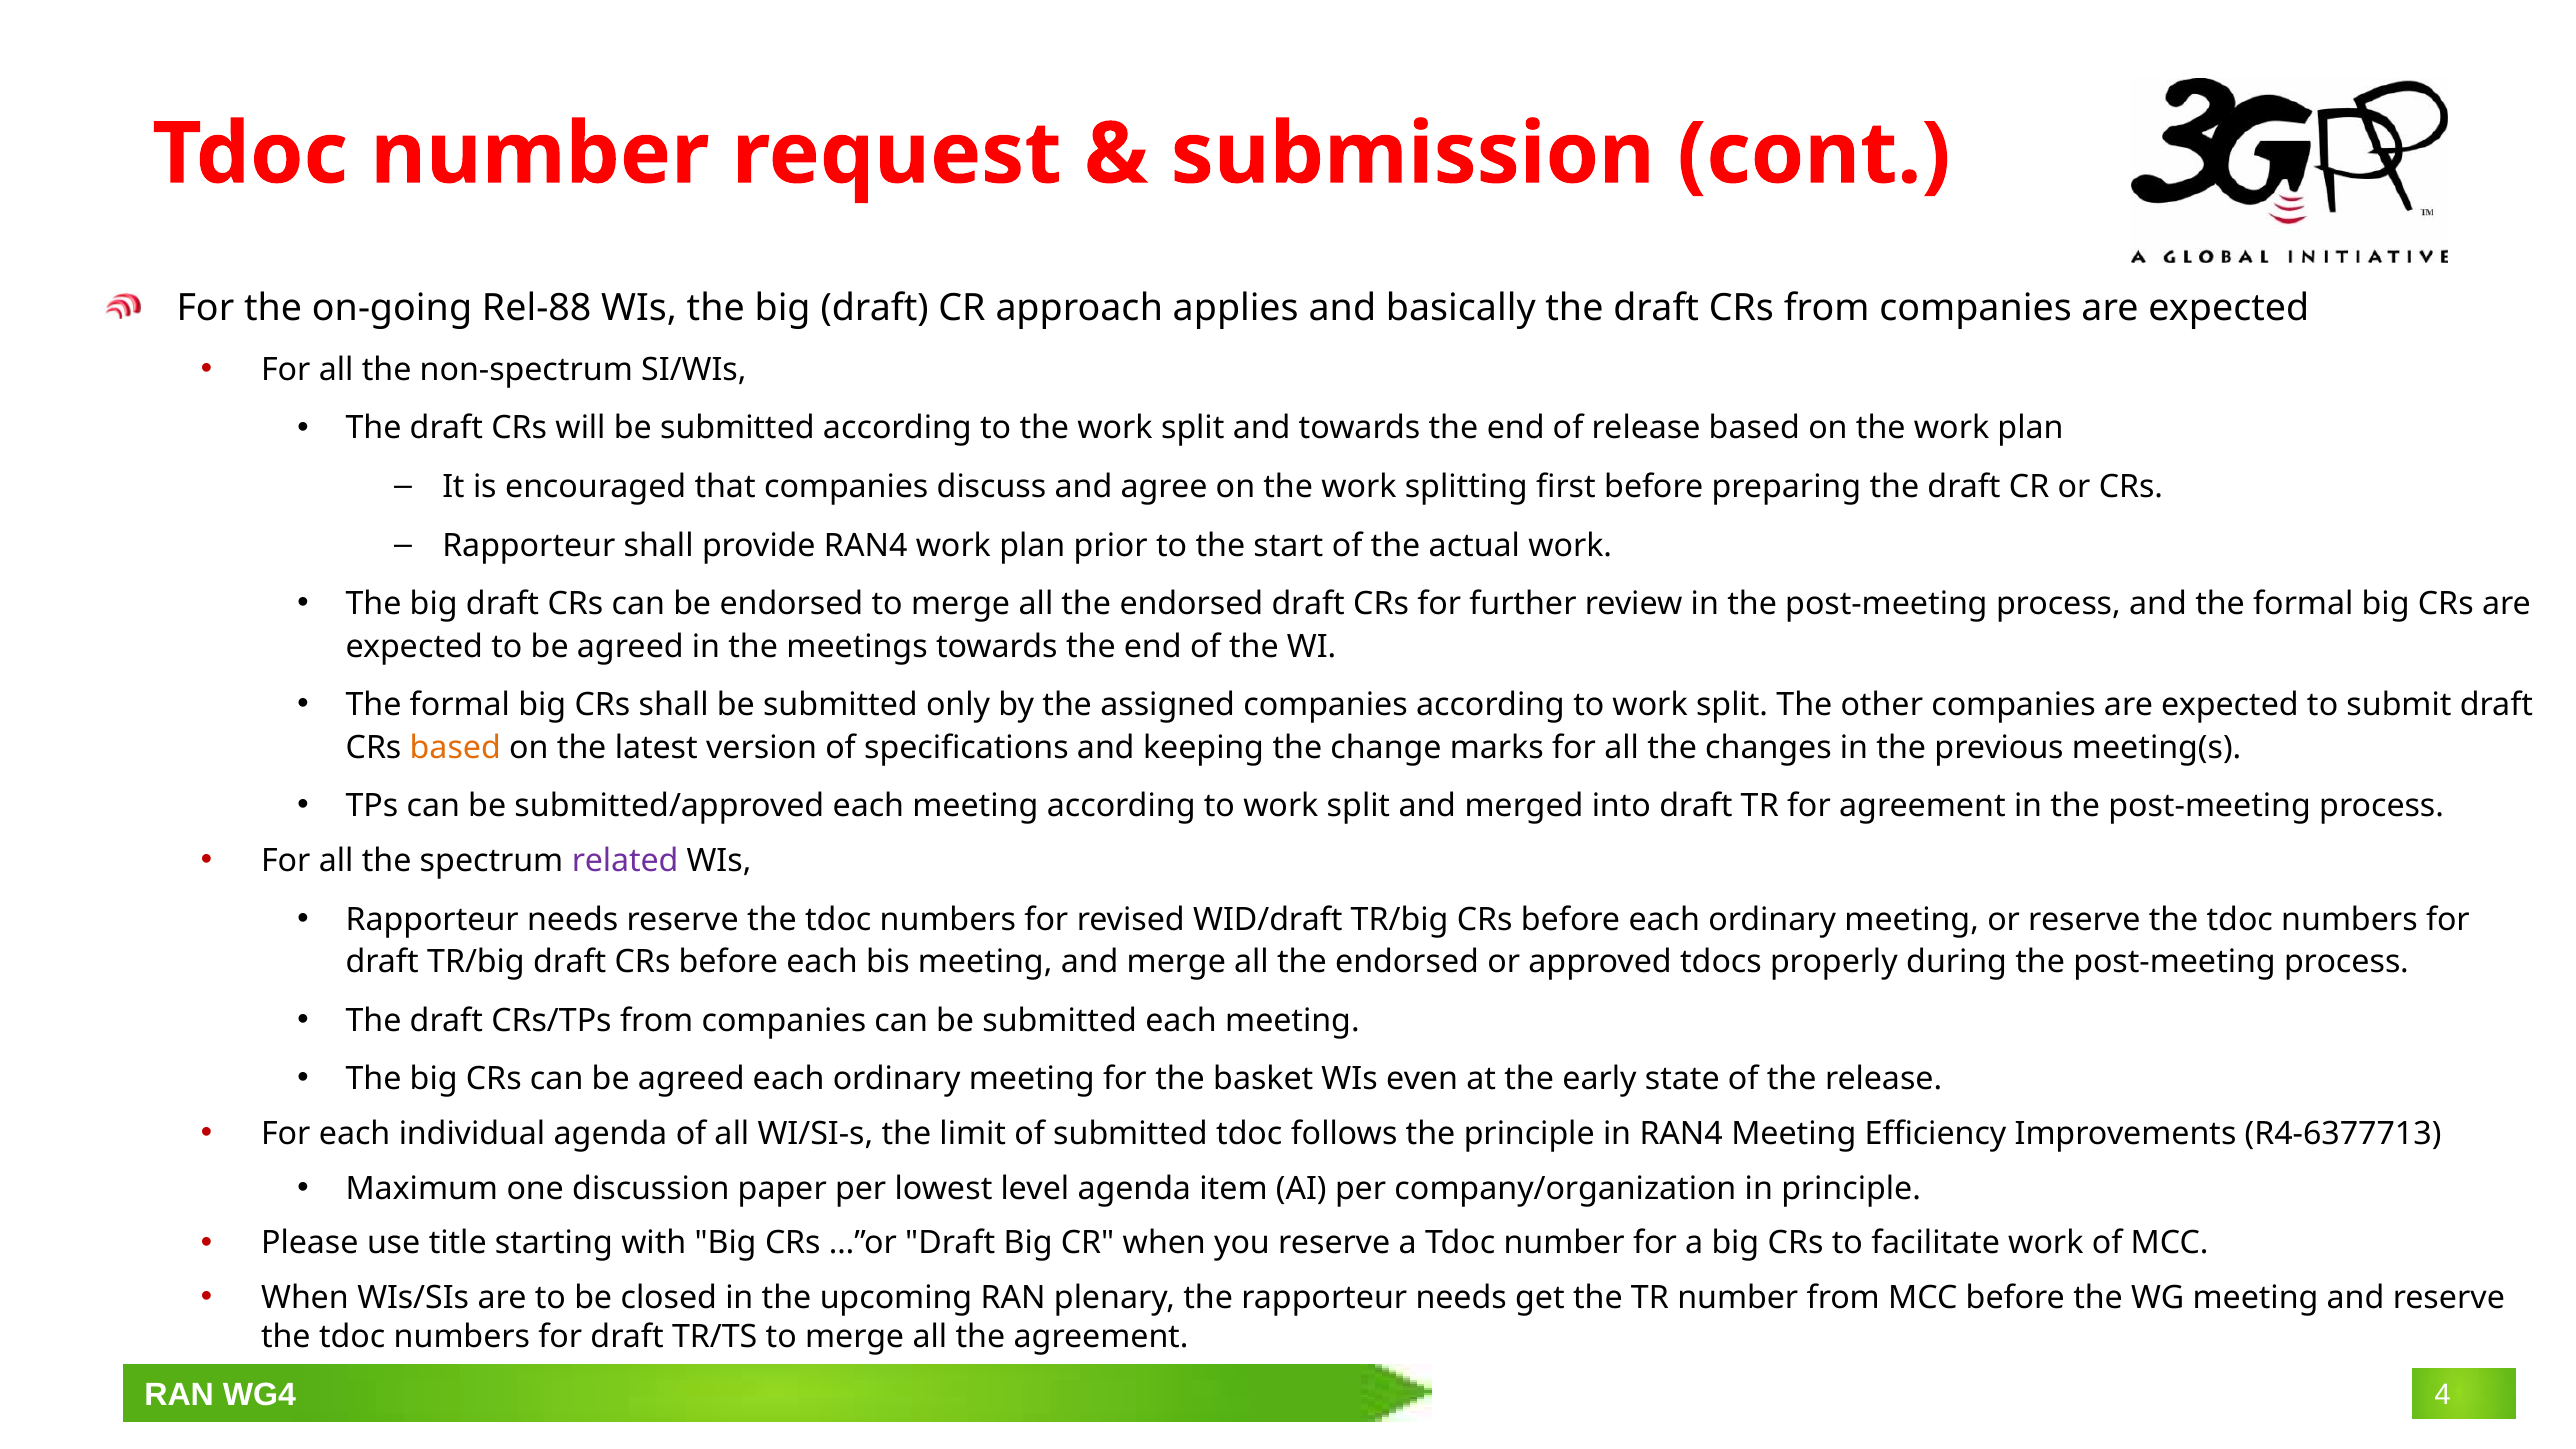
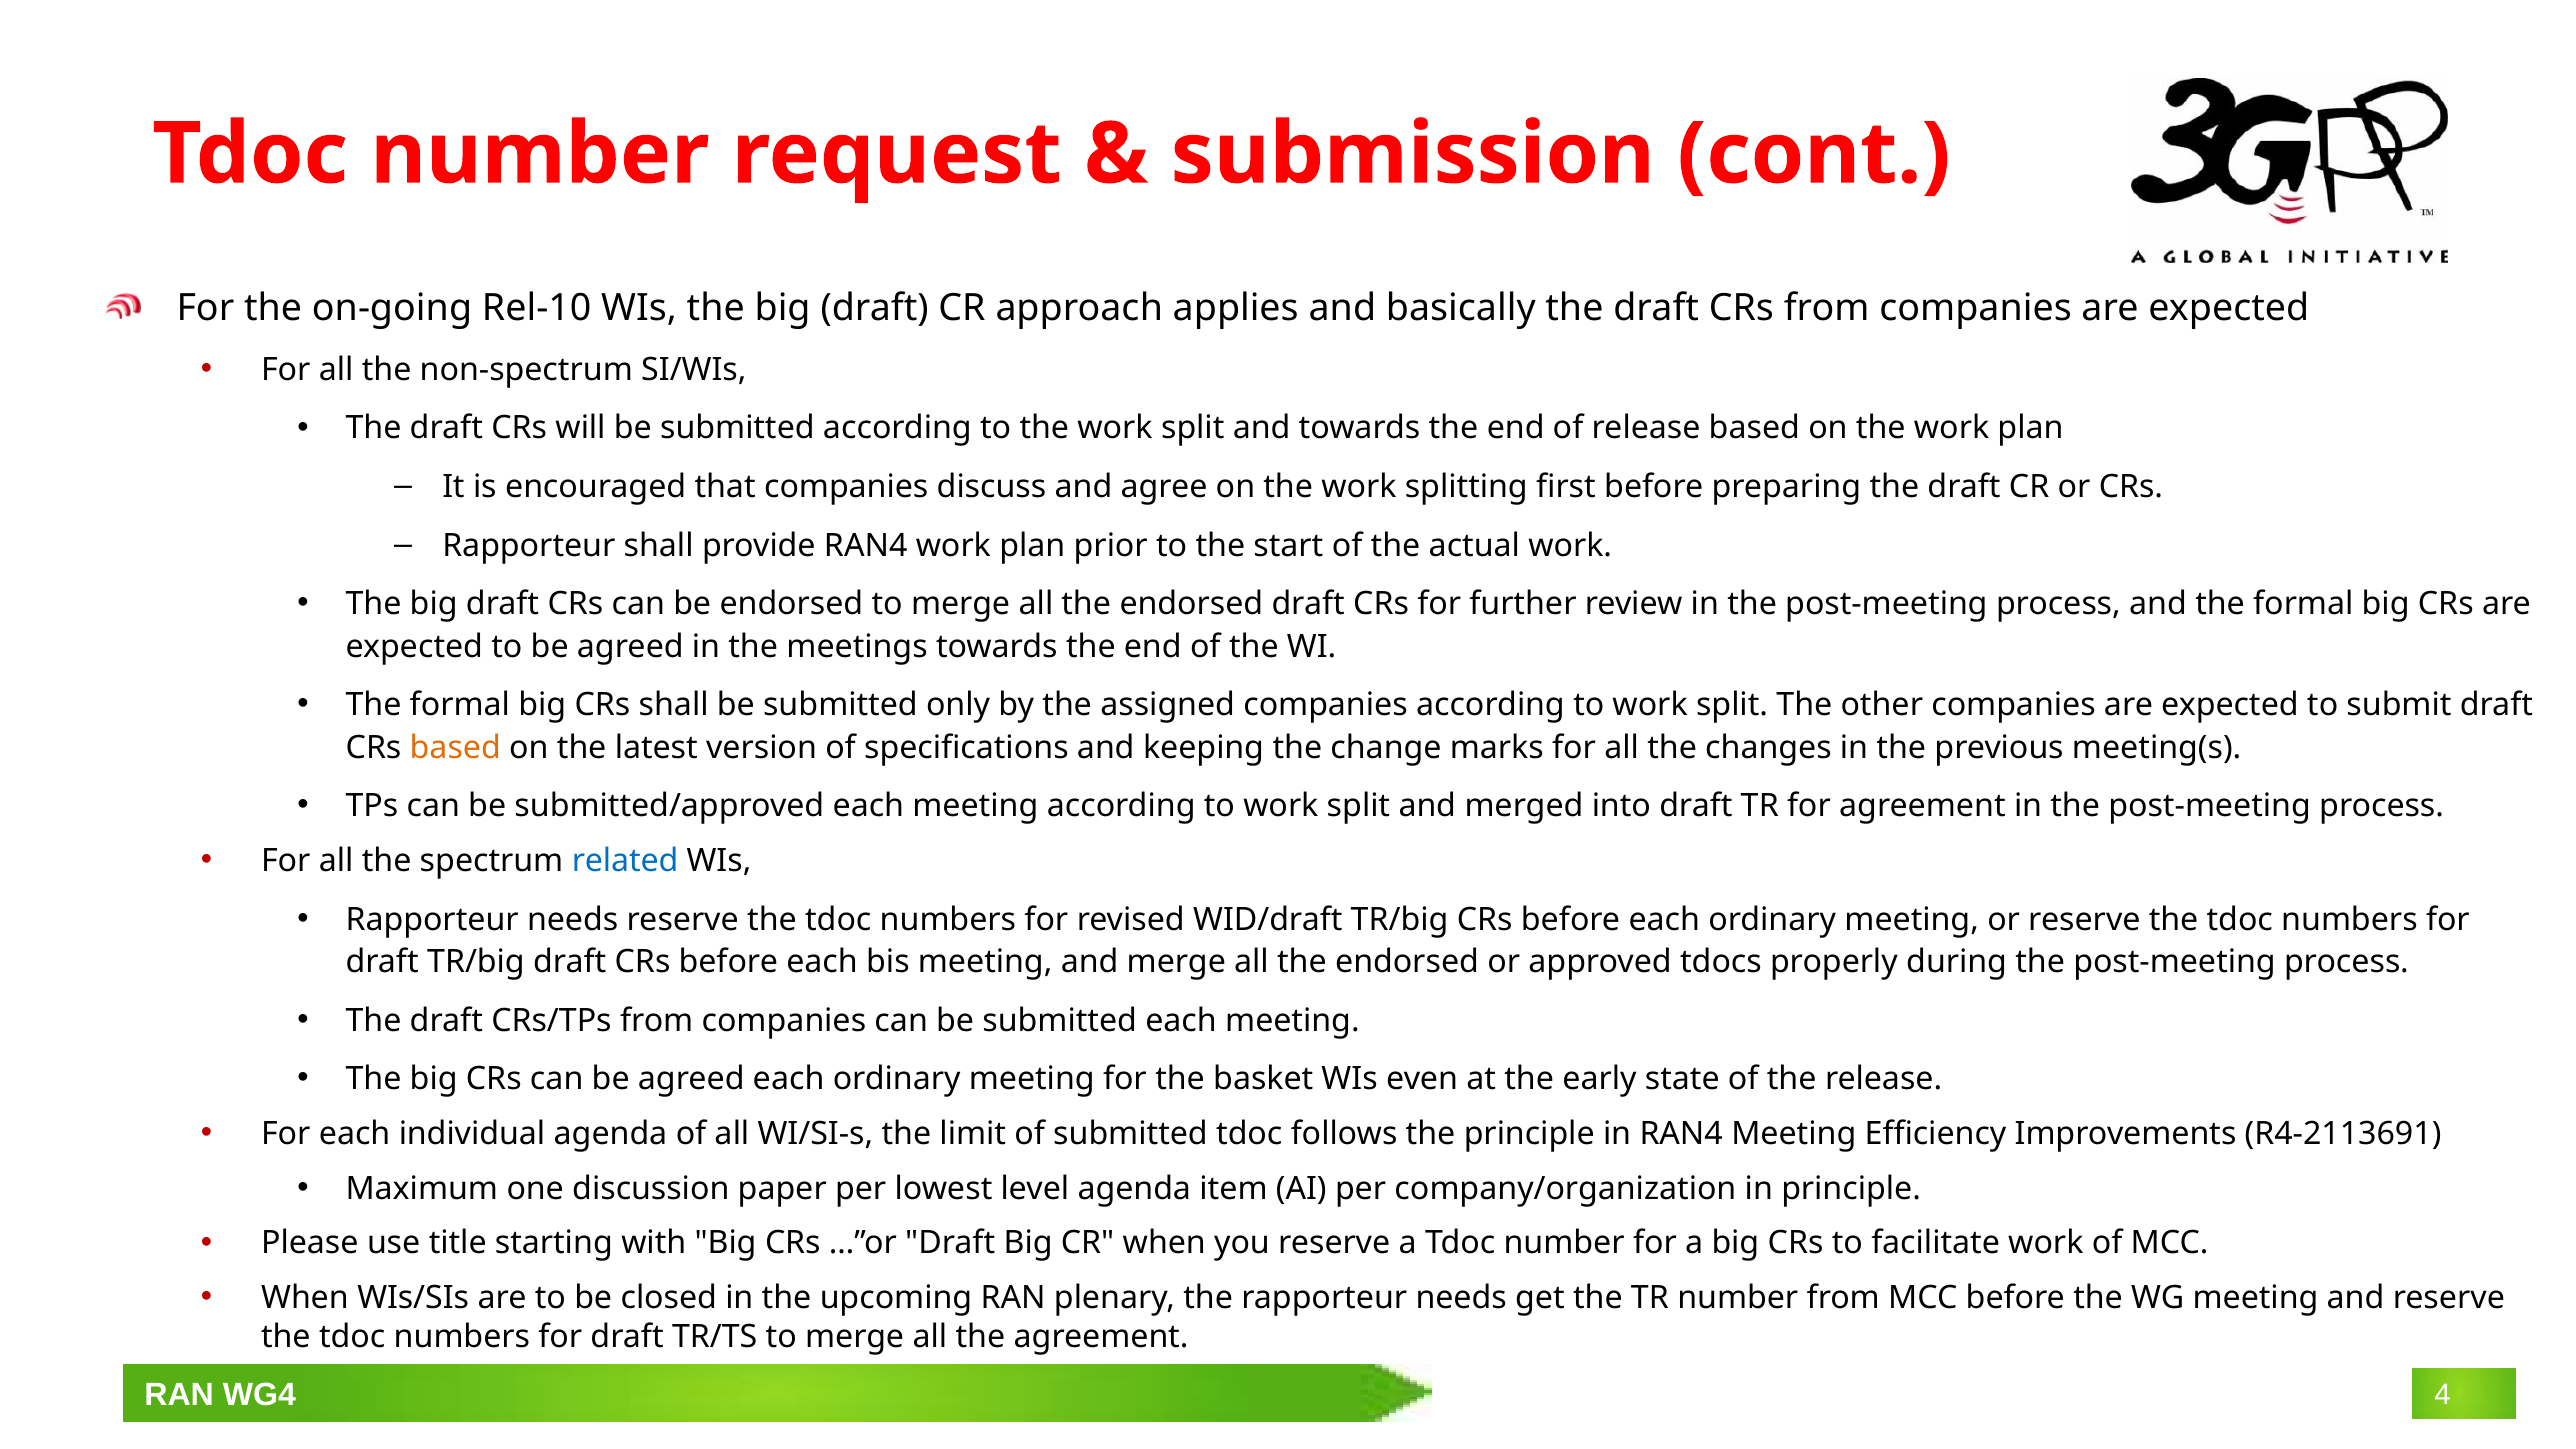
Rel-88: Rel-88 -> Rel-10
related colour: purple -> blue
R4-6377713: R4-6377713 -> R4-2113691
